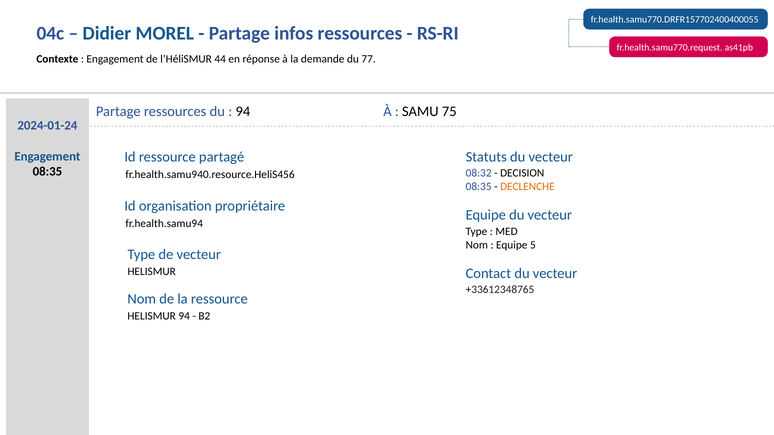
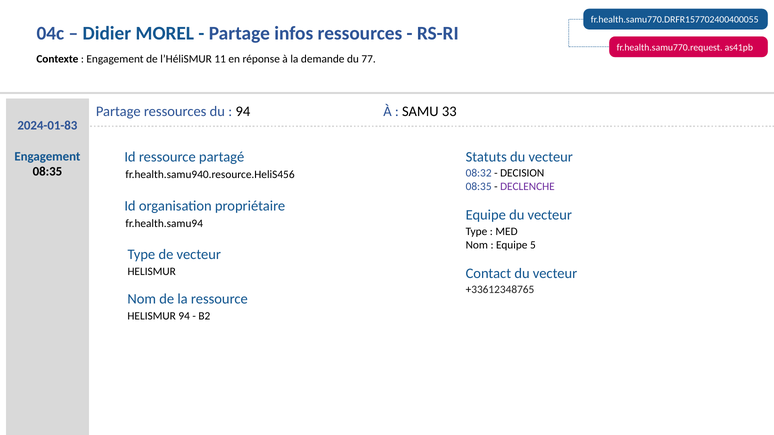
44: 44 -> 11
75: 75 -> 33
2024-01-24: 2024-01-24 -> 2024-01-83
DECLENCHE colour: orange -> purple
